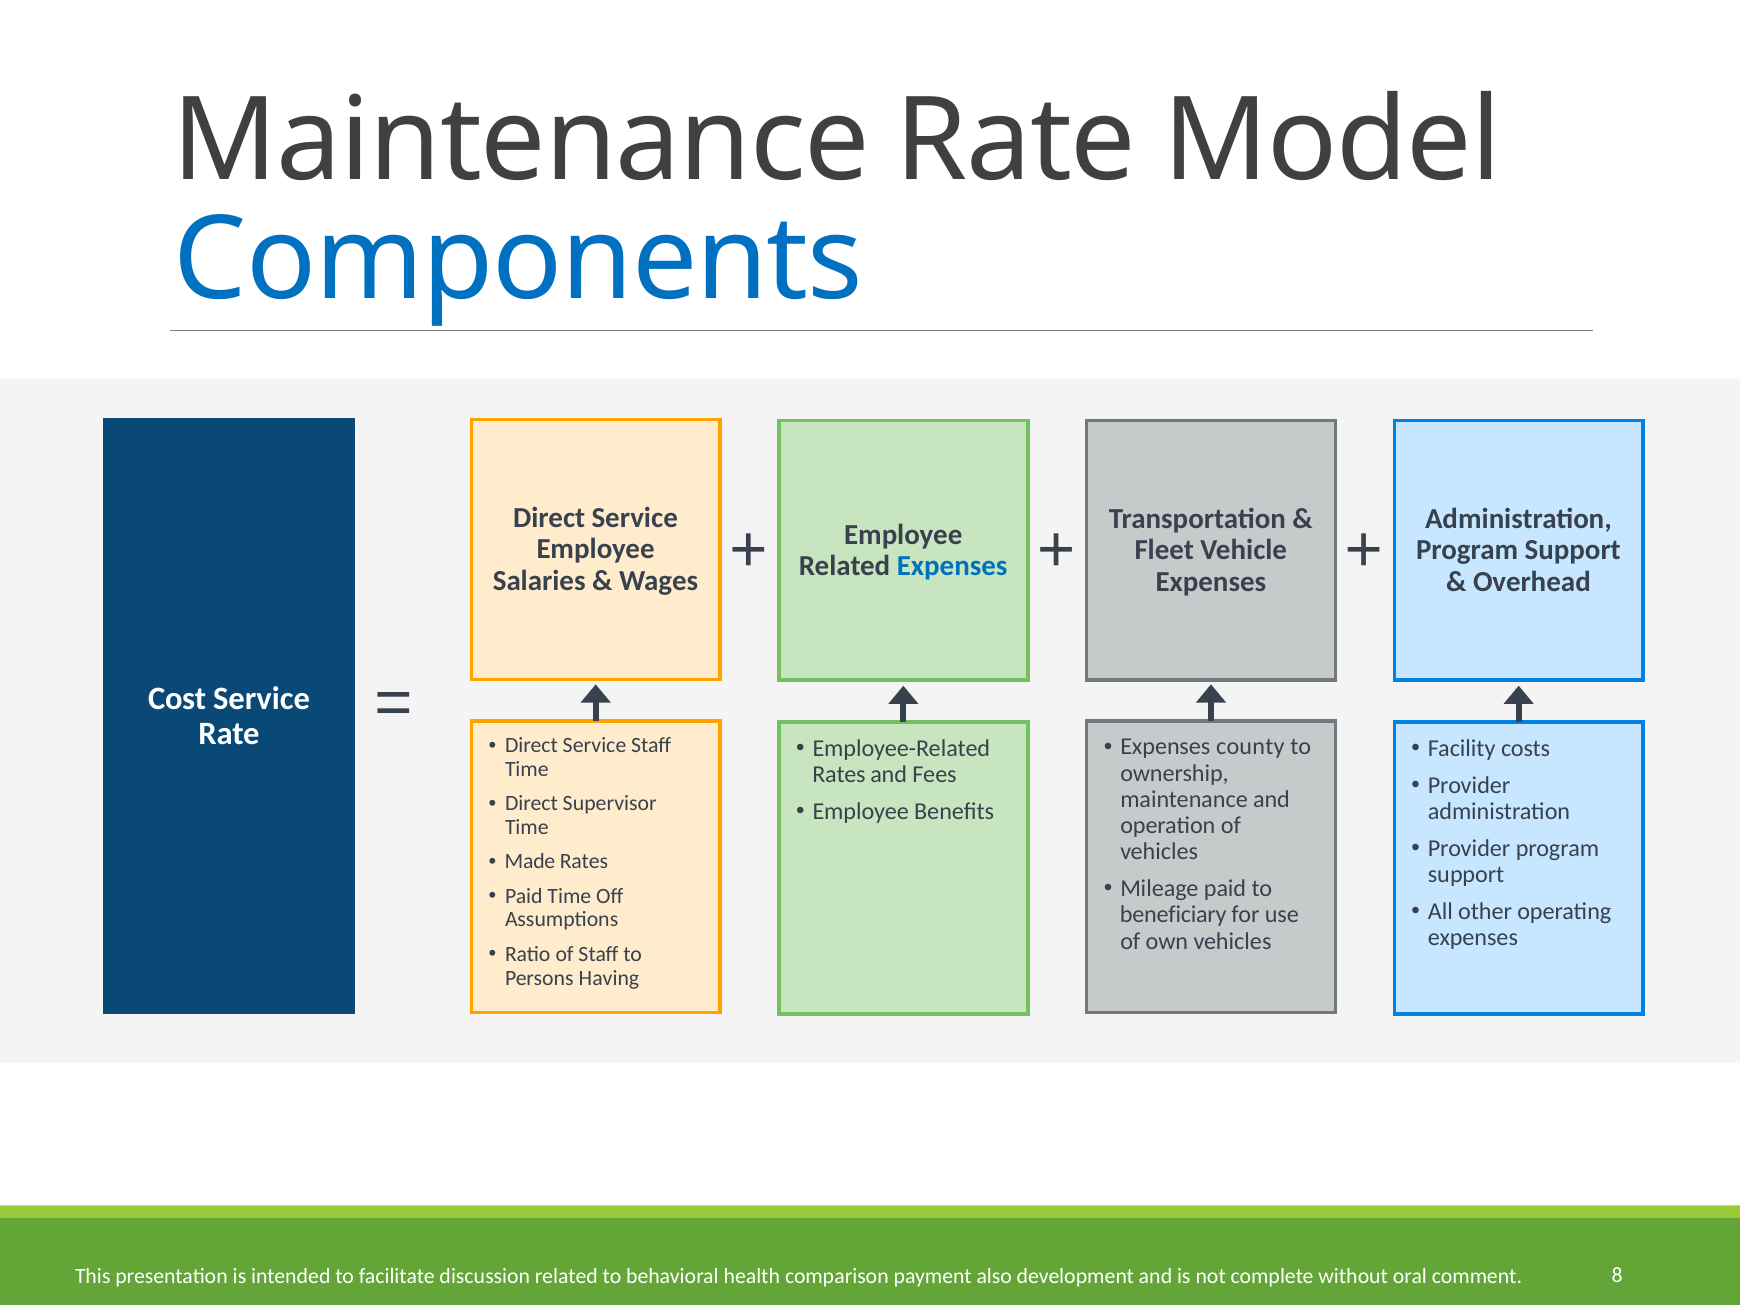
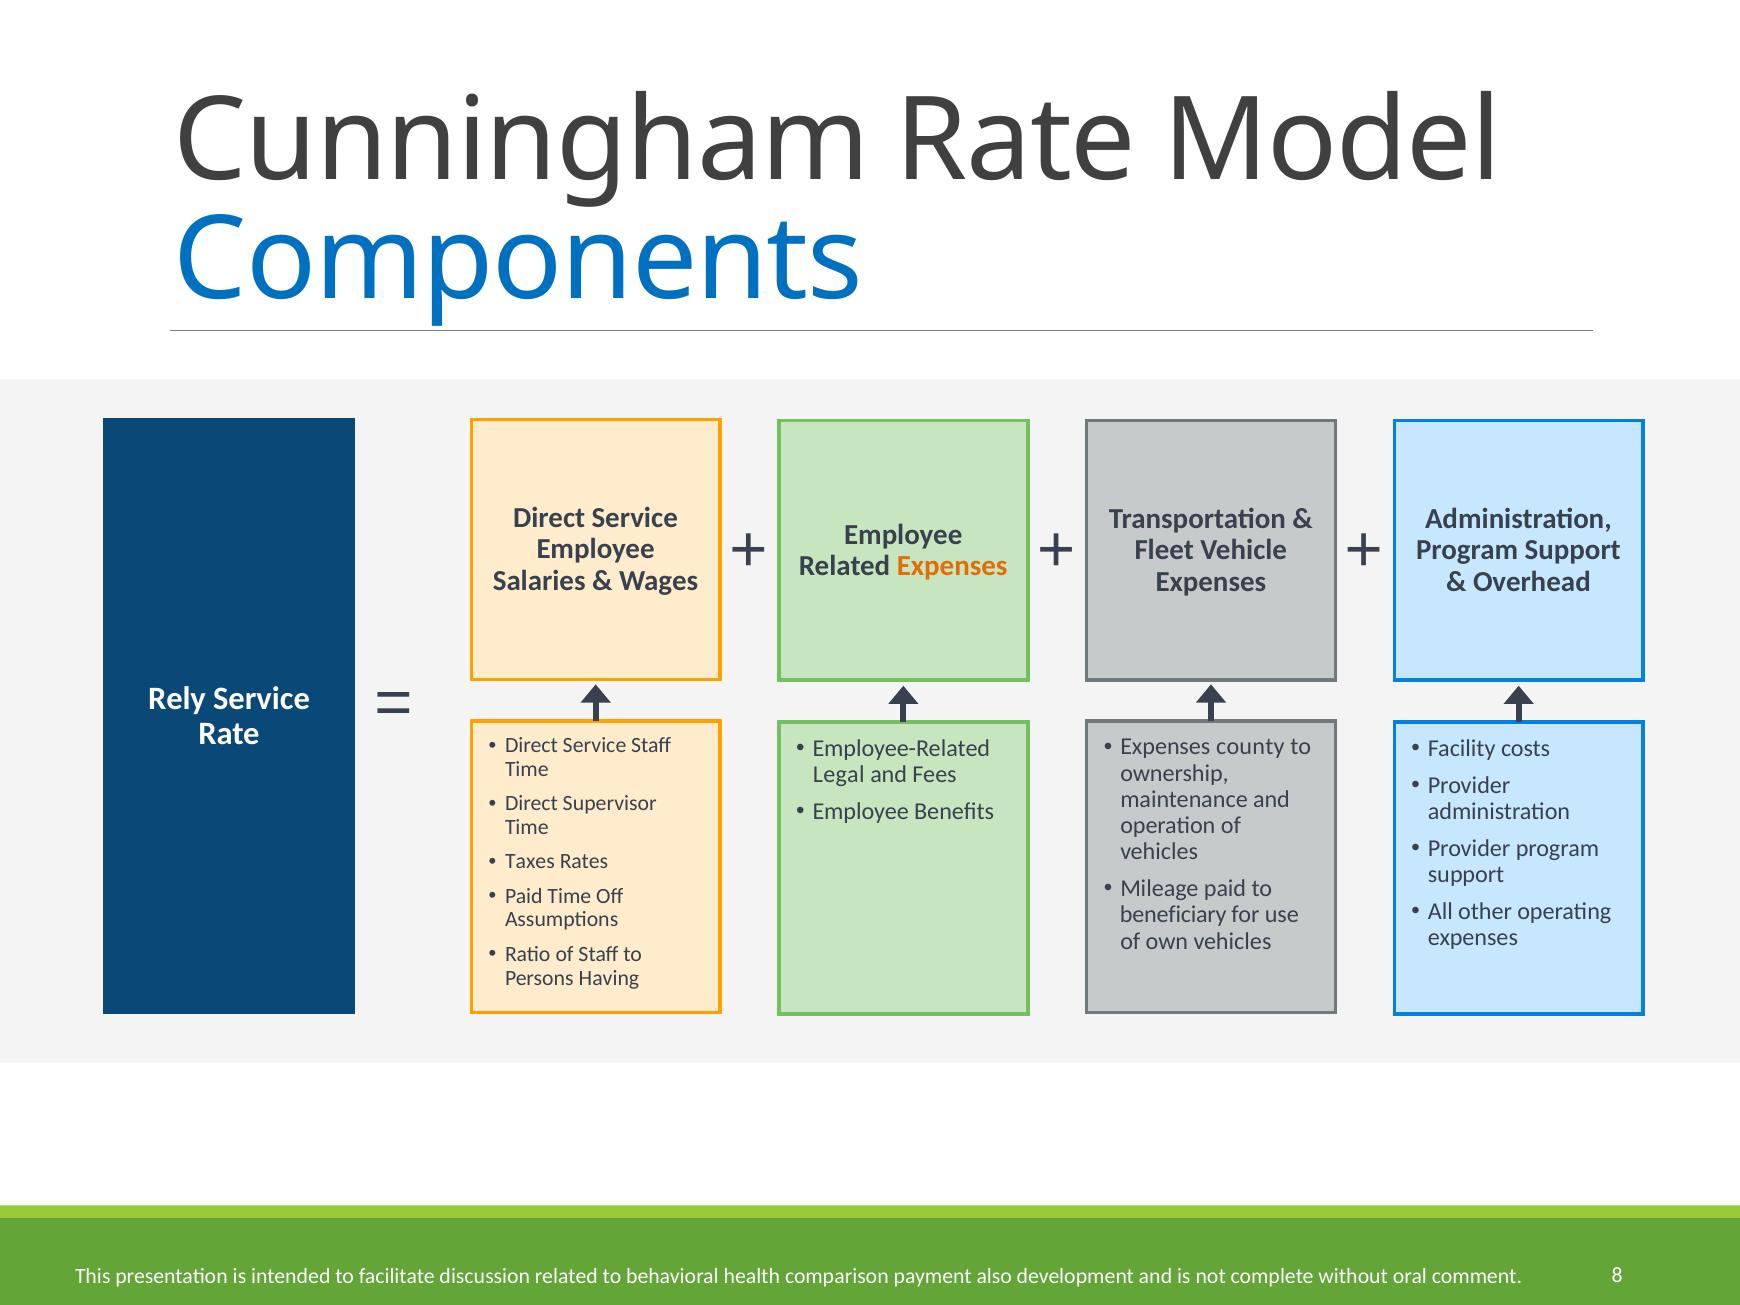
Maintenance at (521, 141): Maintenance -> Cunningham
Expenses at (952, 566) colour: blue -> orange
Cost: Cost -> Rely
Rates at (839, 774): Rates -> Legal
Made: Made -> Taxes
